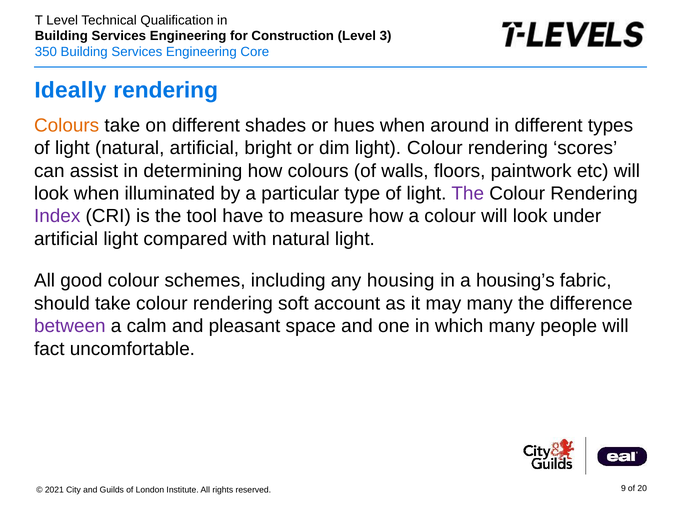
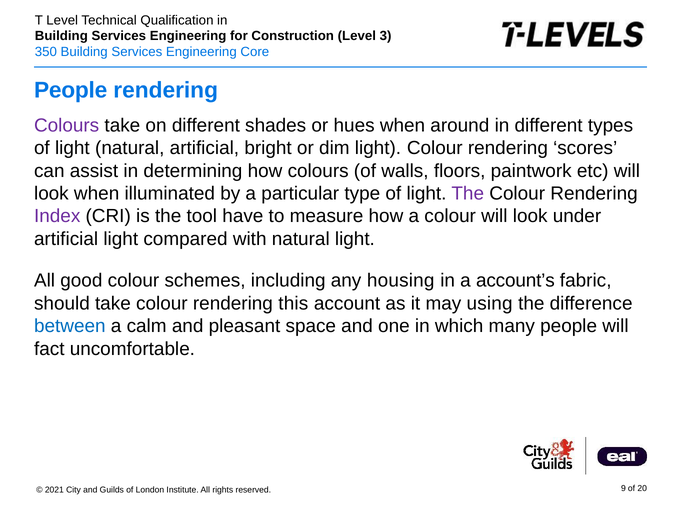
Ideally at (70, 90): Ideally -> People
Colours at (67, 125) colour: orange -> purple
housing’s: housing’s -> account’s
soft: soft -> this
may many: many -> using
between colour: purple -> blue
